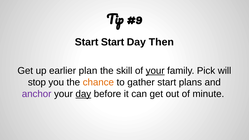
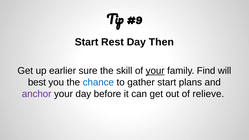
Start Start: Start -> Rest
plan: plan -> sure
Pick: Pick -> Find
stop: stop -> best
chance colour: orange -> blue
day at (83, 94) underline: present -> none
minute: minute -> relieve
